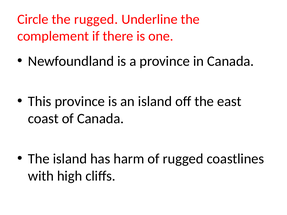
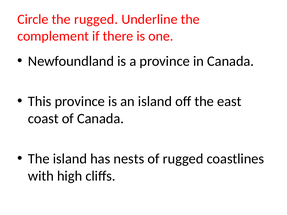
harm: harm -> nests
